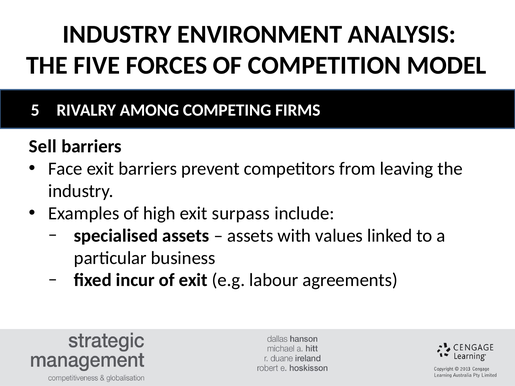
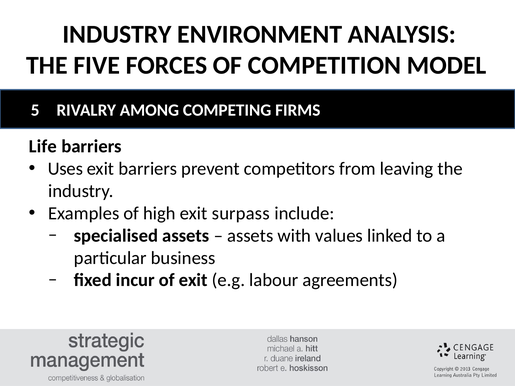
Sell: Sell -> Life
Face: Face -> Uses
